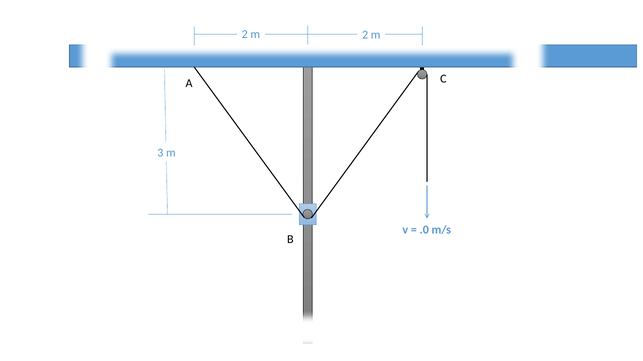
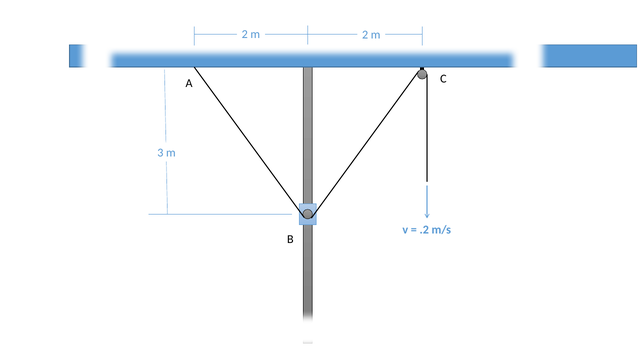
.0: .0 -> .2
